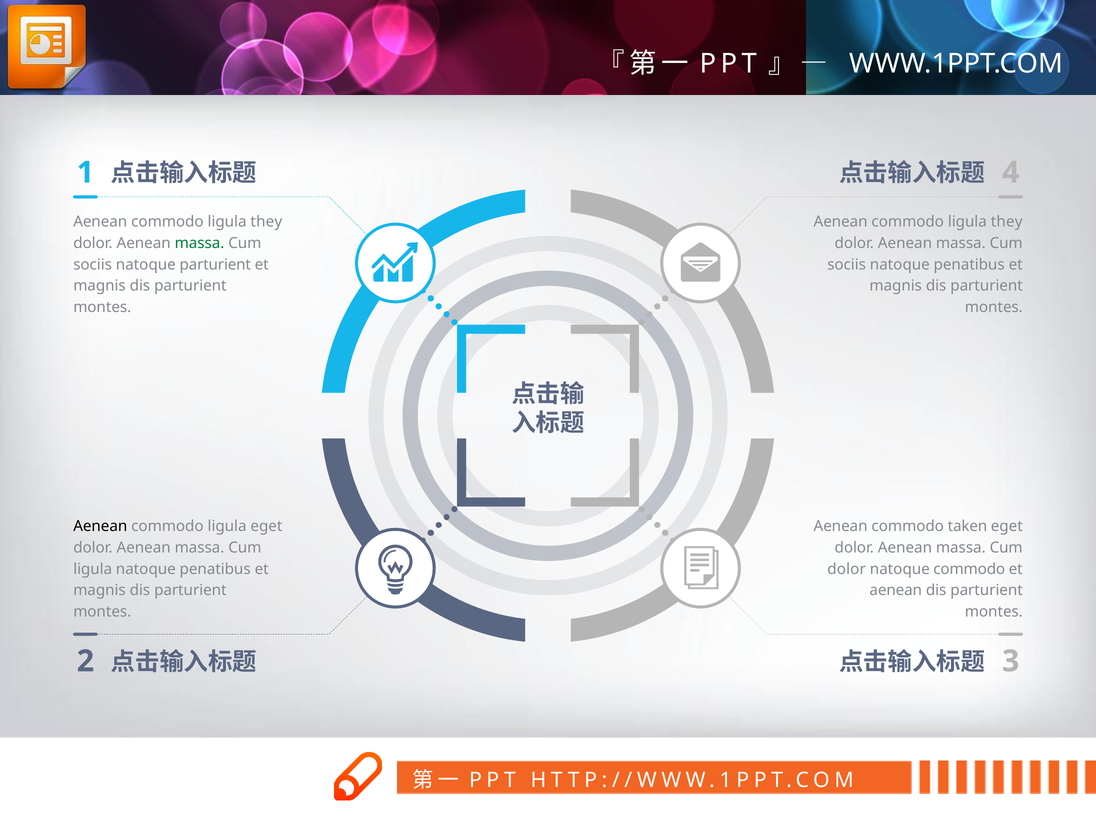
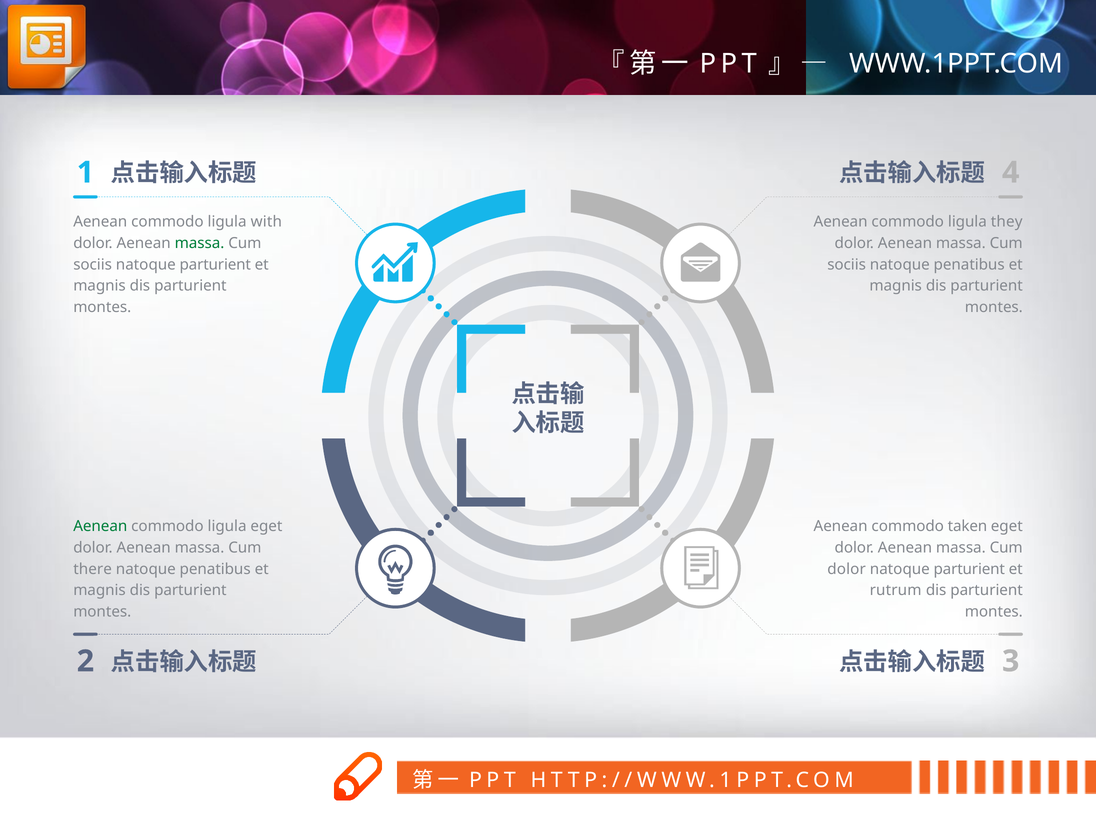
they at (266, 222): they -> with
Aenean at (100, 526) colour: black -> green
ligula at (93, 569): ligula -> there
commodo at (969, 569): commodo -> parturient
aenean at (896, 590): aenean -> rutrum
